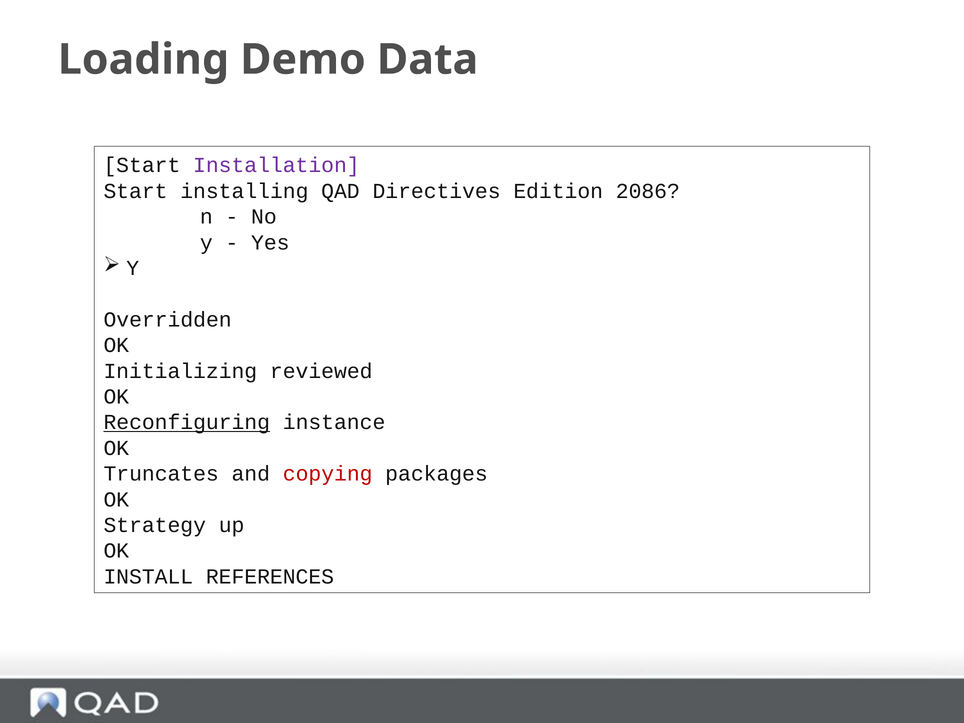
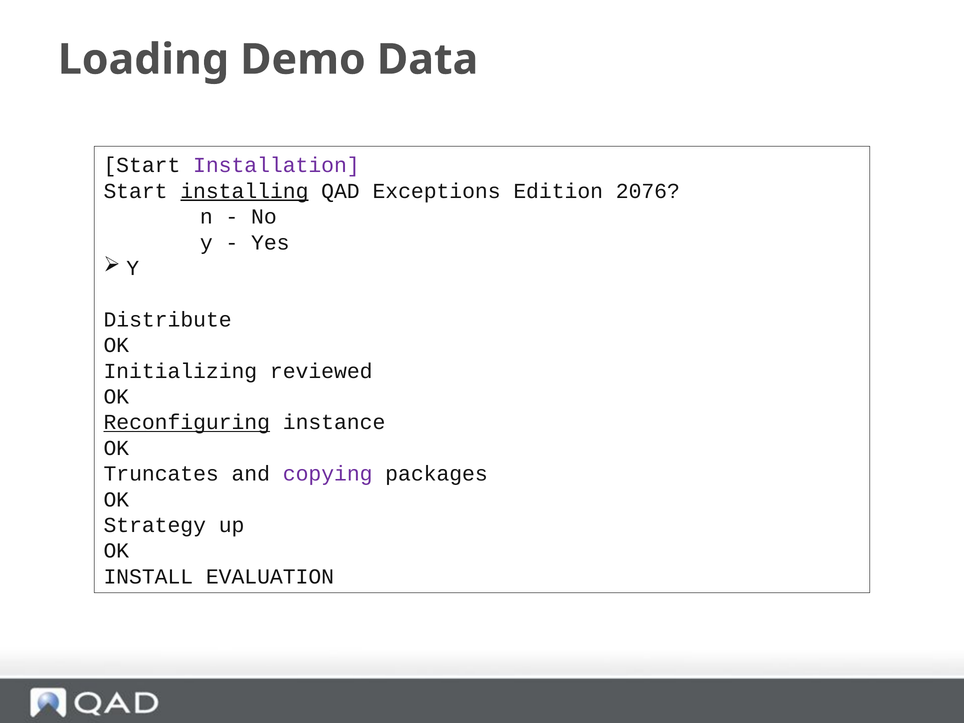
installing underline: none -> present
Directives: Directives -> Exceptions
2086: 2086 -> 2076
Overridden: Overridden -> Distribute
copying colour: red -> purple
REFERENCES: REFERENCES -> EVALUATION
